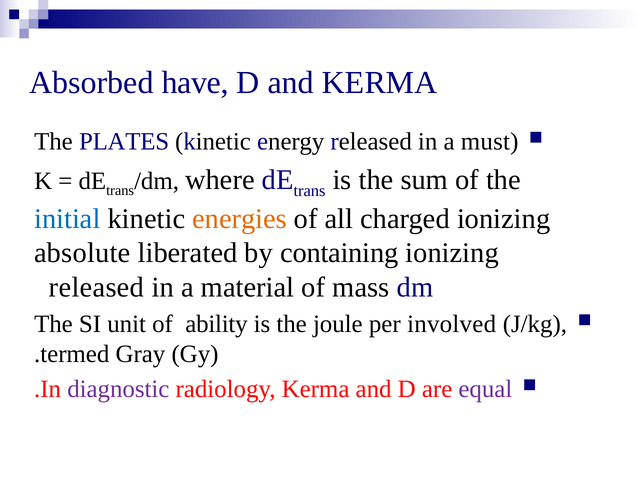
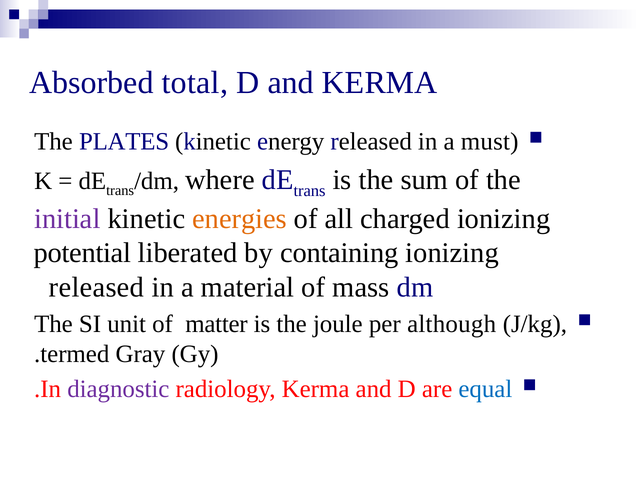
have: have -> total
initial colour: blue -> purple
absolute: absolute -> potential
ability: ability -> matter
involved: involved -> although
equal colour: purple -> blue
